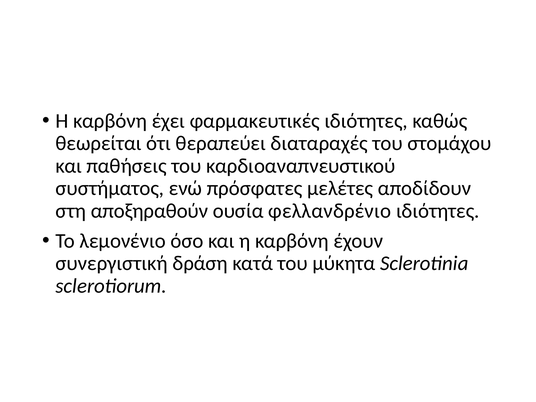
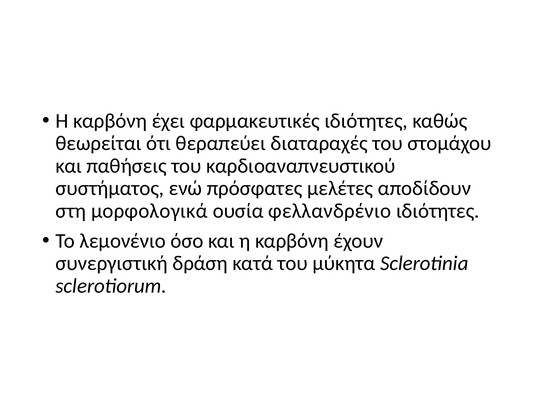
αποξηραθούν: αποξηραθούν -> μορφολογικά
